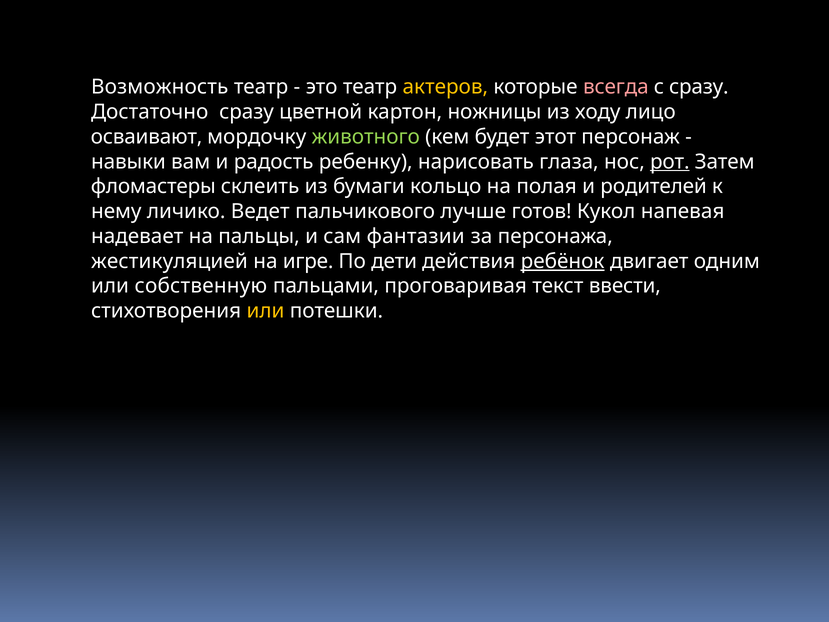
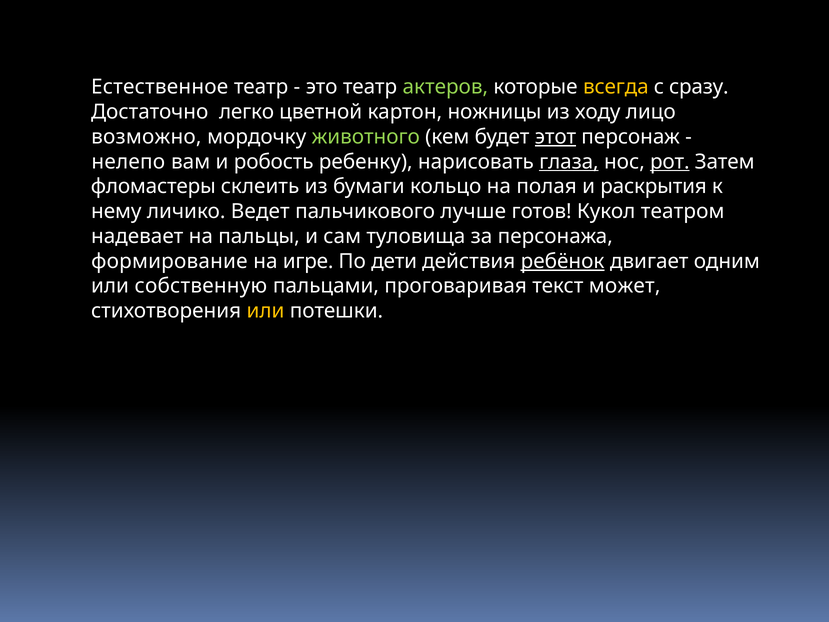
Возможность: Возможность -> Естественное
актеров colour: yellow -> light green
всегда colour: pink -> yellow
Достаточно сразу: сразу -> легко
осваивают: осваивают -> возможно
этот underline: none -> present
навыки: навыки -> нелепо
радость: радость -> робость
глаза underline: none -> present
родителей: родителей -> раскрытия
напевая: напевая -> театром
фантазии: фантазии -> туловища
жестикуляцией: жестикуляцией -> формирование
ввести: ввести -> может
